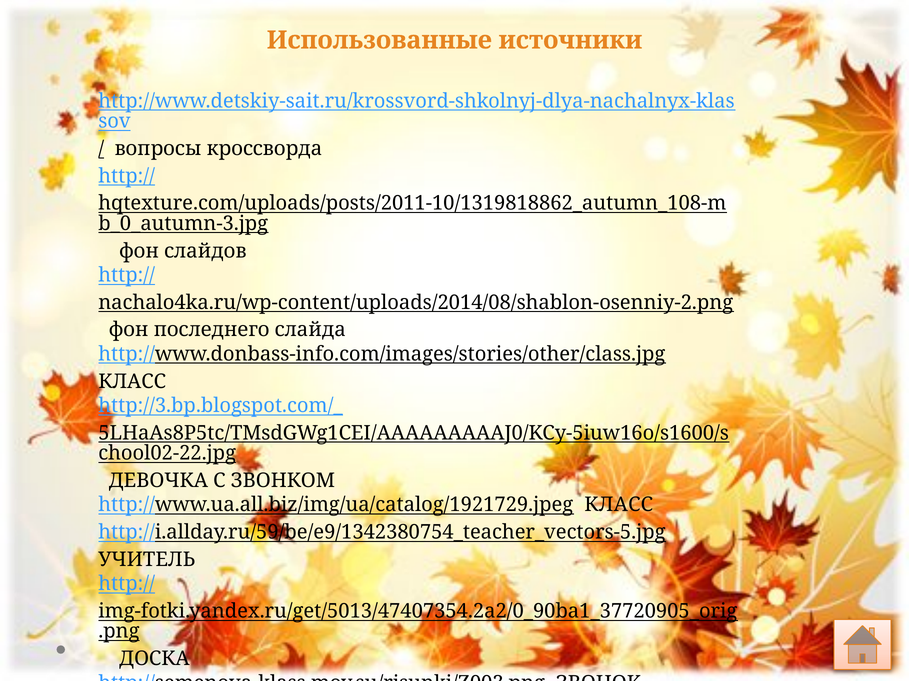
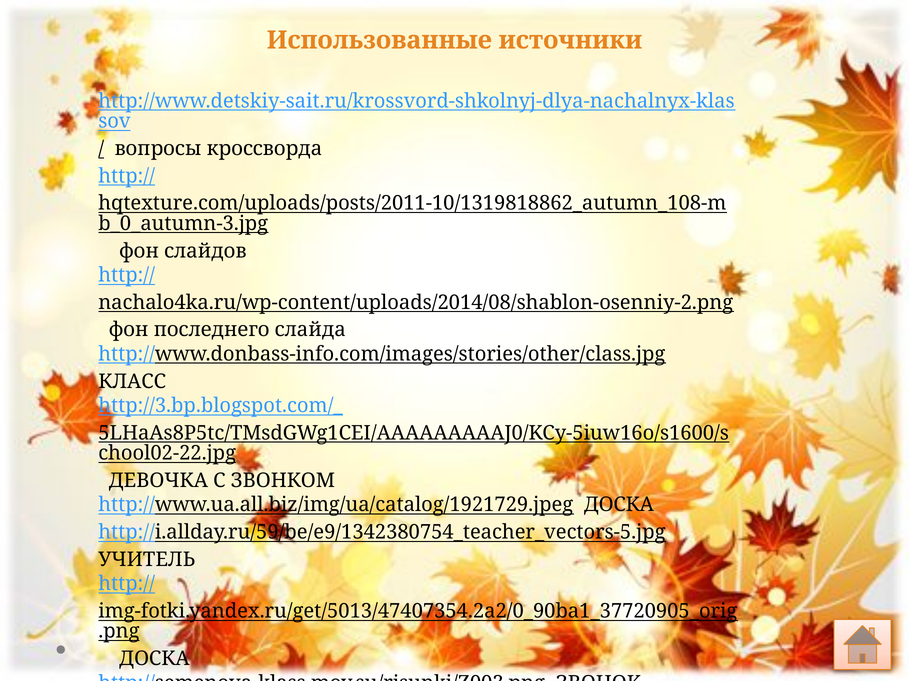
http://www.ua.all.biz/img/ua/catalog/1921729.jpeg КЛАСС: КЛАСС -> ДОСКА
